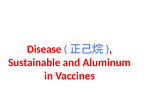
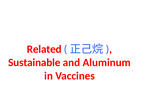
Disease: Disease -> Related
